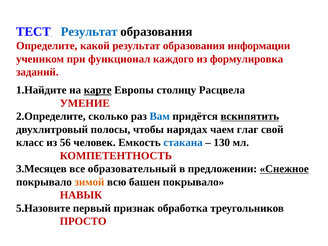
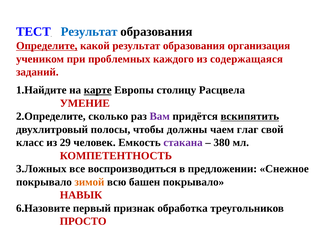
Определите underline: none -> present
информации: информации -> организация
функционал: функционал -> проблемных
формулировка: формулировка -> содержащаяся
Вам colour: blue -> purple
нарядах: нарядах -> должны
56: 56 -> 29
стакана colour: blue -> purple
130: 130 -> 380
3.Месяцев: 3.Месяцев -> 3.Ложных
образовательный: образовательный -> воспроизводиться
Снежное underline: present -> none
5.Назовите: 5.Назовите -> 6.Назовите
